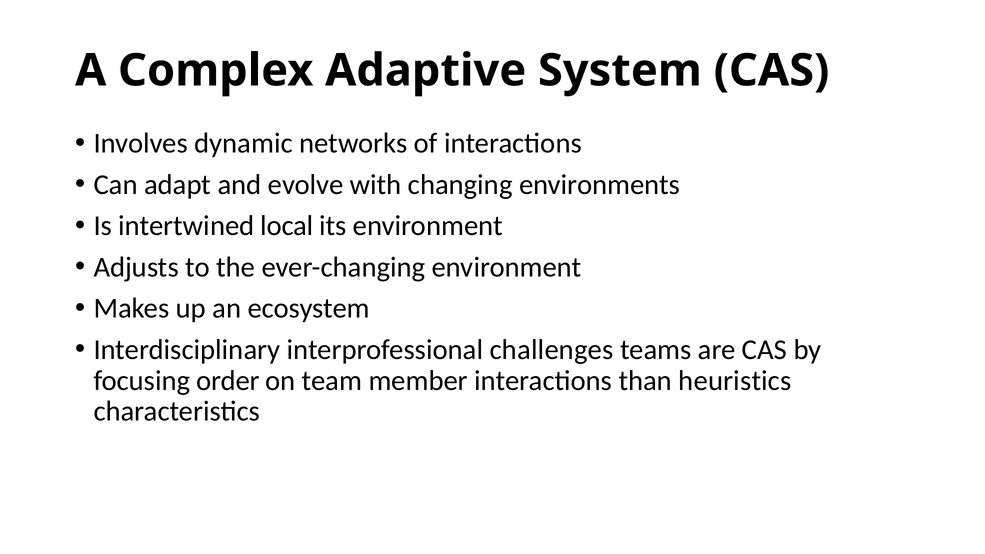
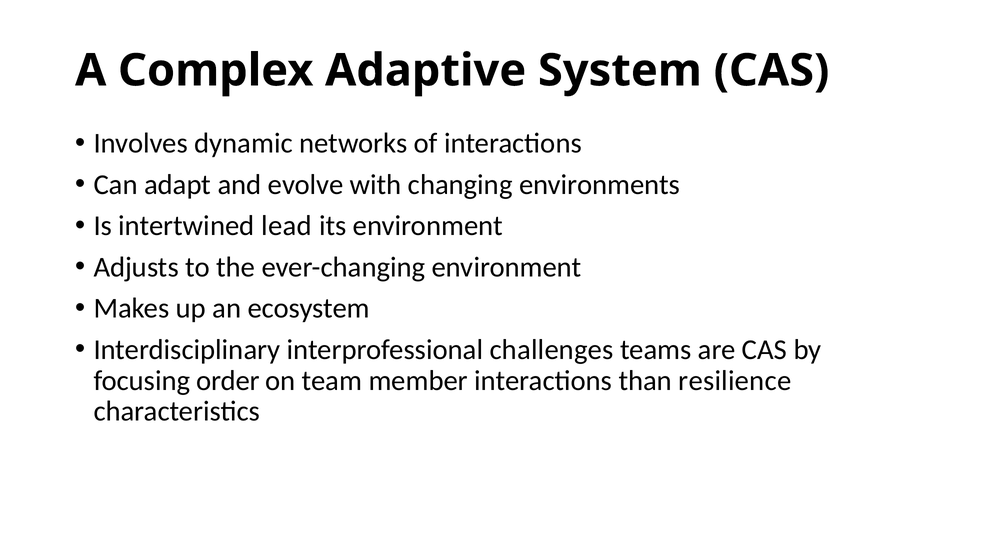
local: local -> lead
heuristics: heuristics -> resilience
